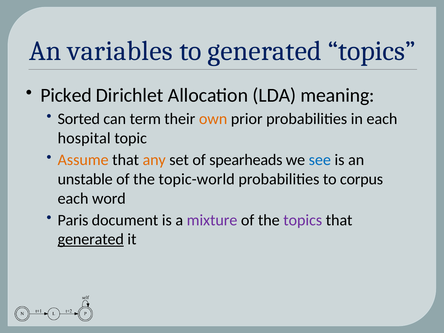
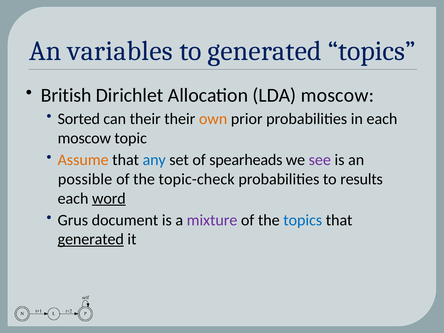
Picked: Picked -> British
LDA meaning: meaning -> moscow
can term: term -> their
hospital at (84, 138): hospital -> moscow
any colour: orange -> blue
see colour: blue -> purple
unstable: unstable -> possible
topic-world: topic-world -> topic-check
corpus: corpus -> results
word underline: none -> present
Paris: Paris -> Grus
topics at (303, 220) colour: purple -> blue
